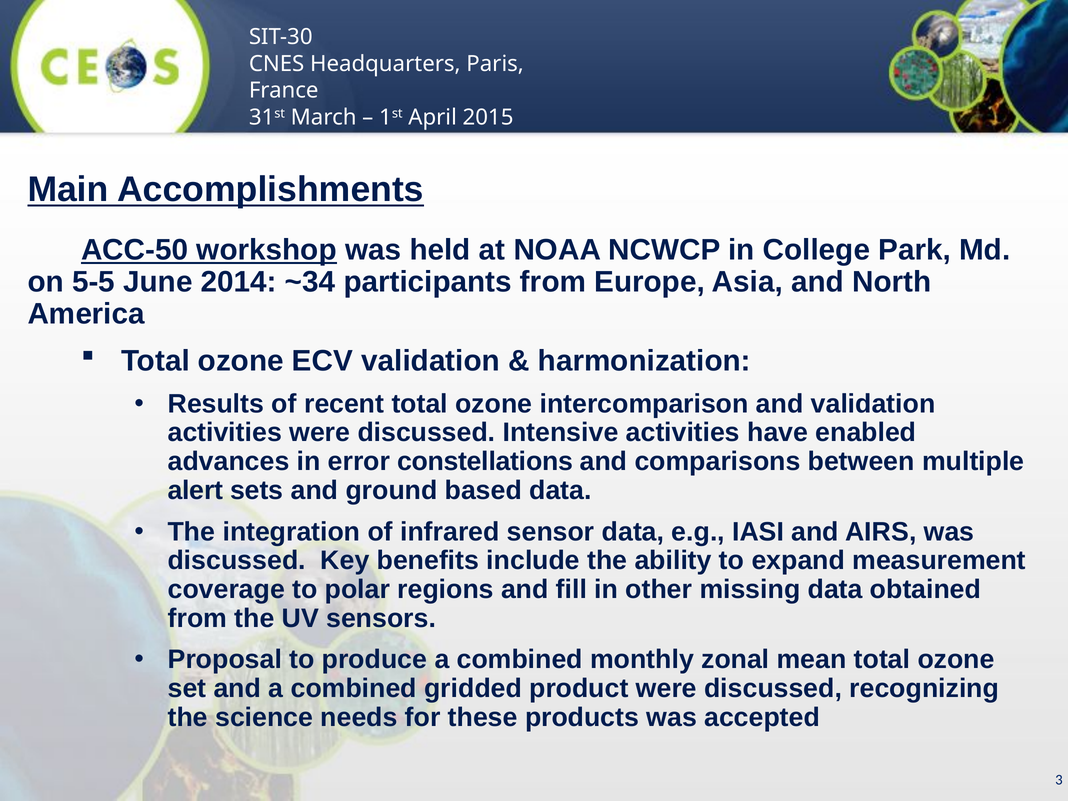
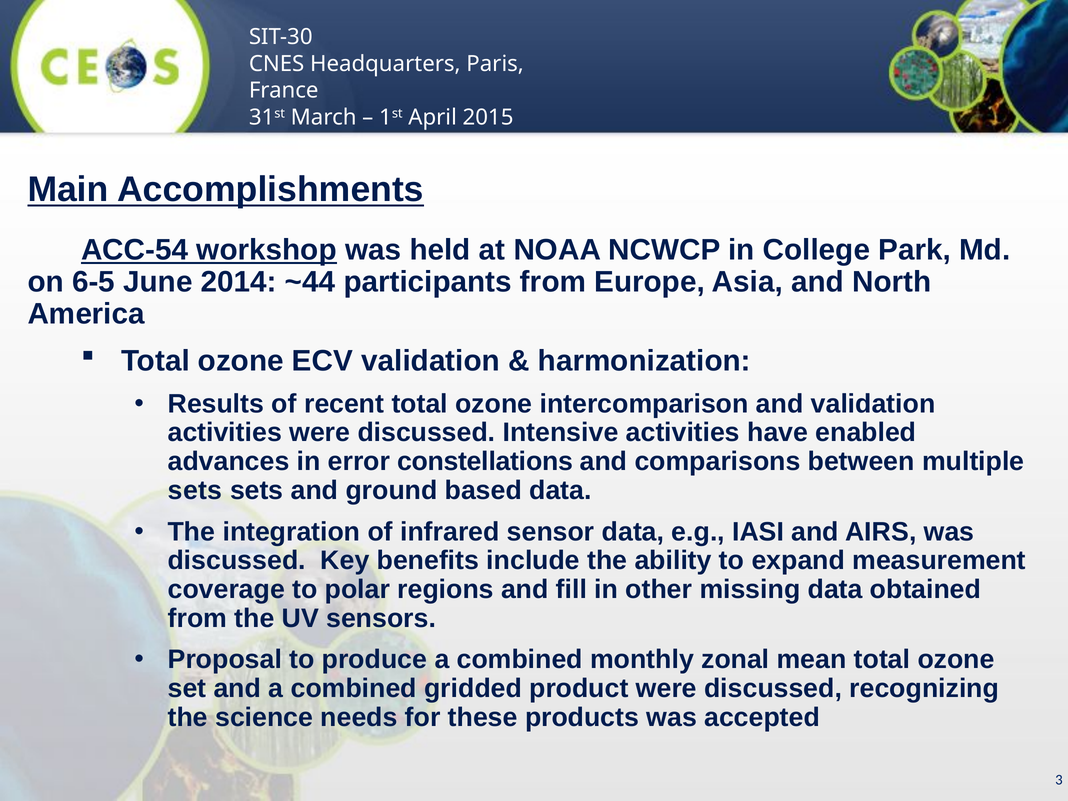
ACC-50: ACC-50 -> ACC-54
5-5: 5-5 -> 6-5
~34: ~34 -> ~44
alert at (195, 490): alert -> sets
